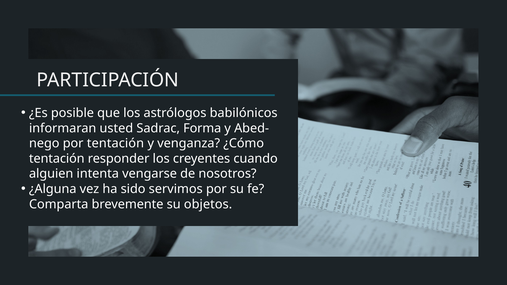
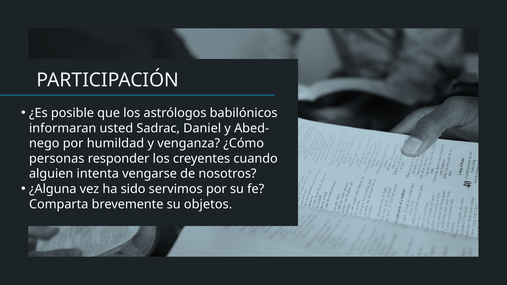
Forma: Forma -> Daniel
por tentación: tentación -> humildad
tentación at (57, 159): tentación -> personas
